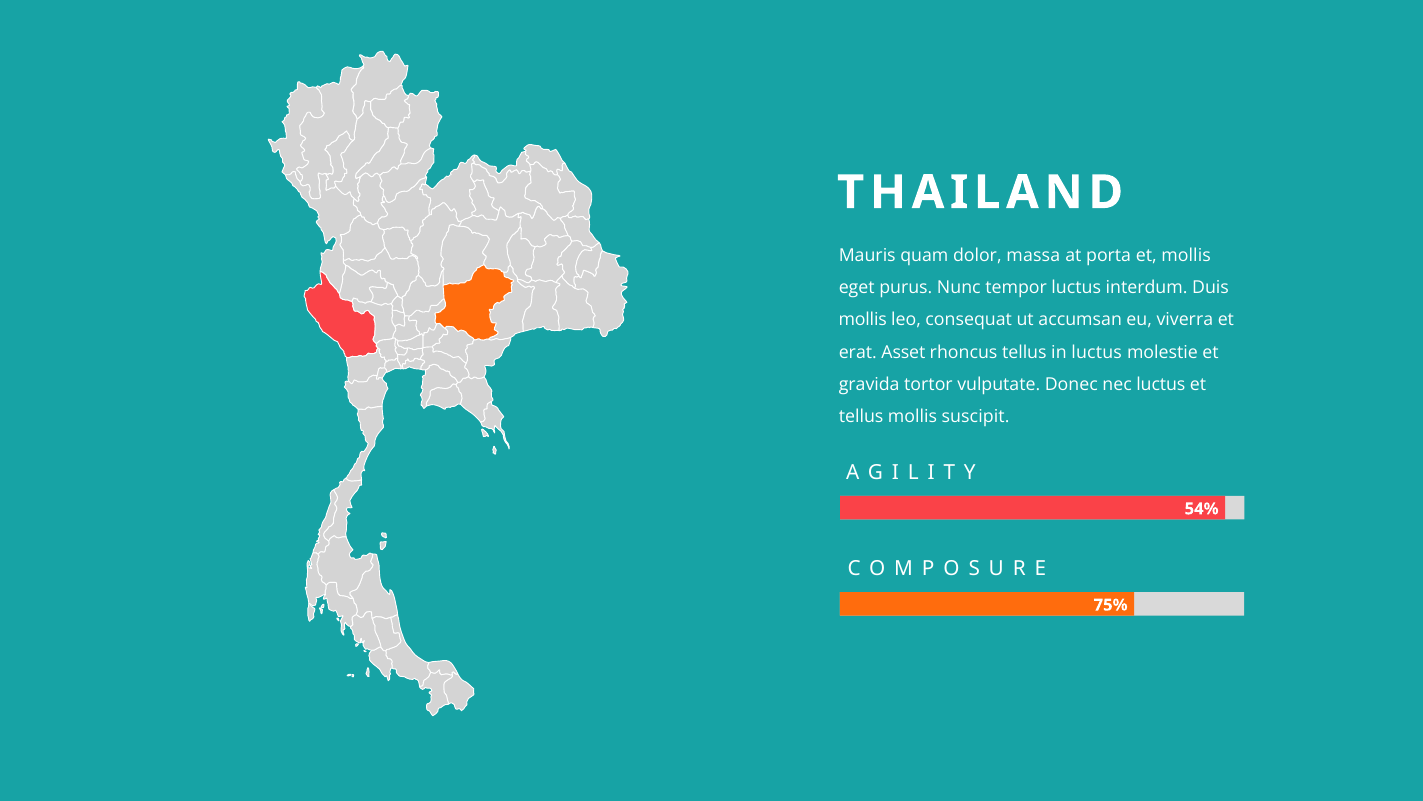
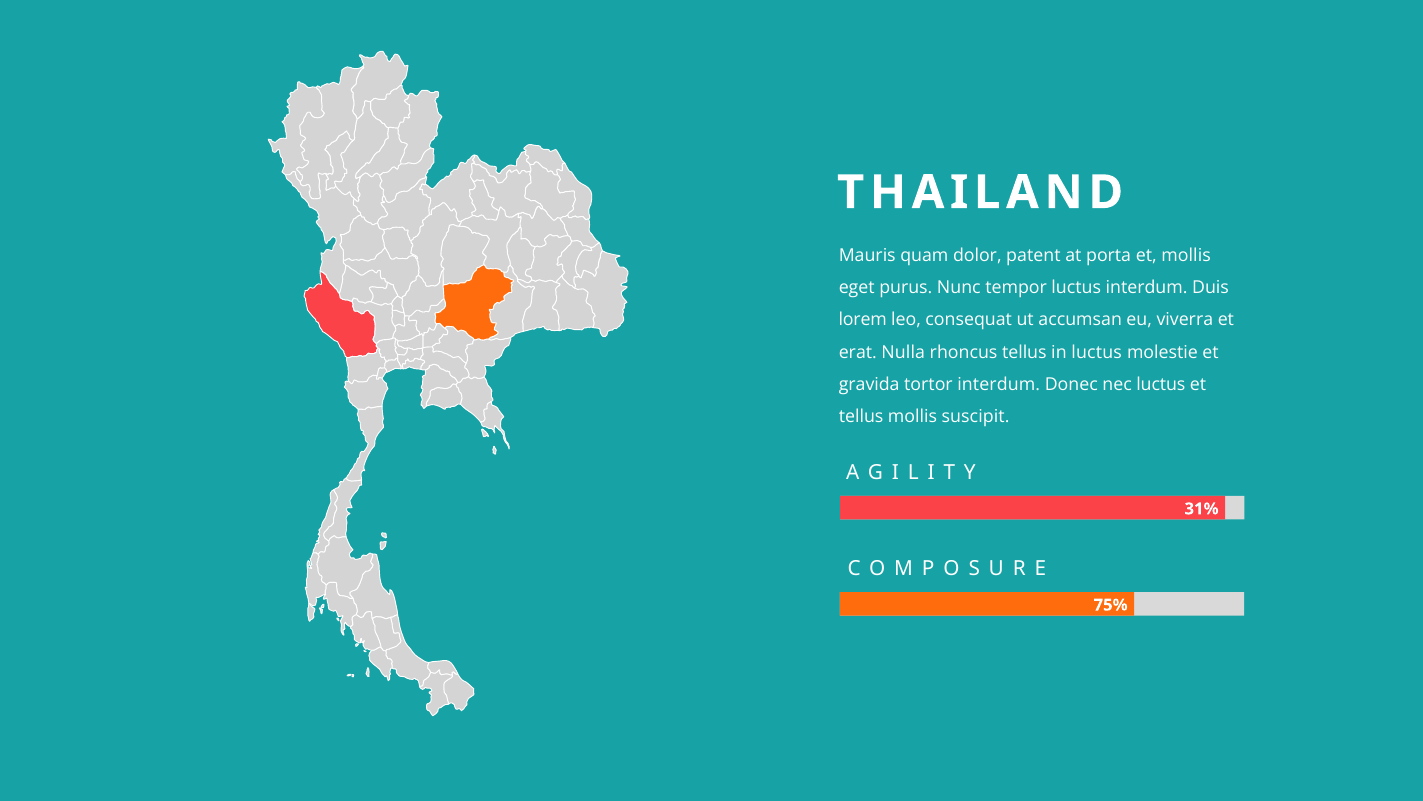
massa: massa -> patent
mollis at (863, 320): mollis -> lorem
Asset: Asset -> Nulla
tortor vulputate: vulputate -> interdum
54%: 54% -> 31%
